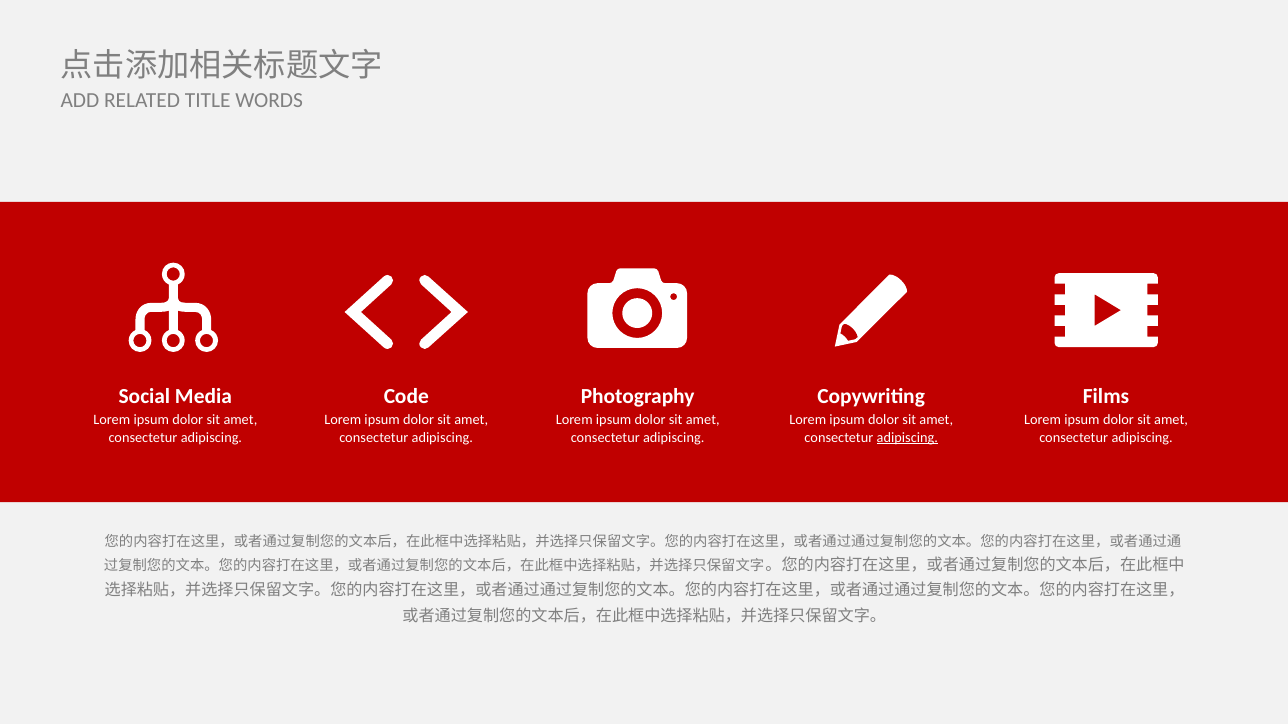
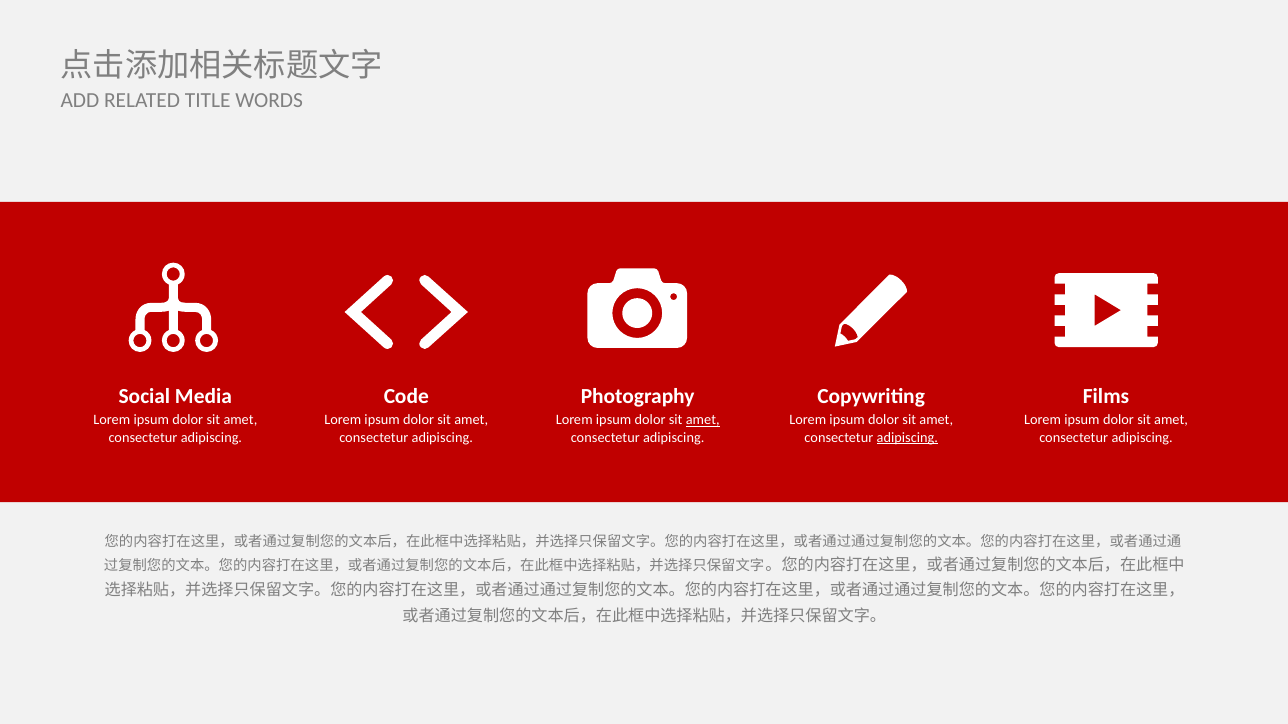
amet at (703, 421) underline: none -> present
